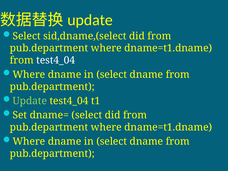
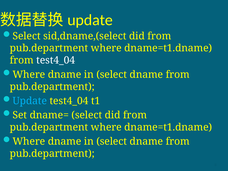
Update colour: light green -> light blue
